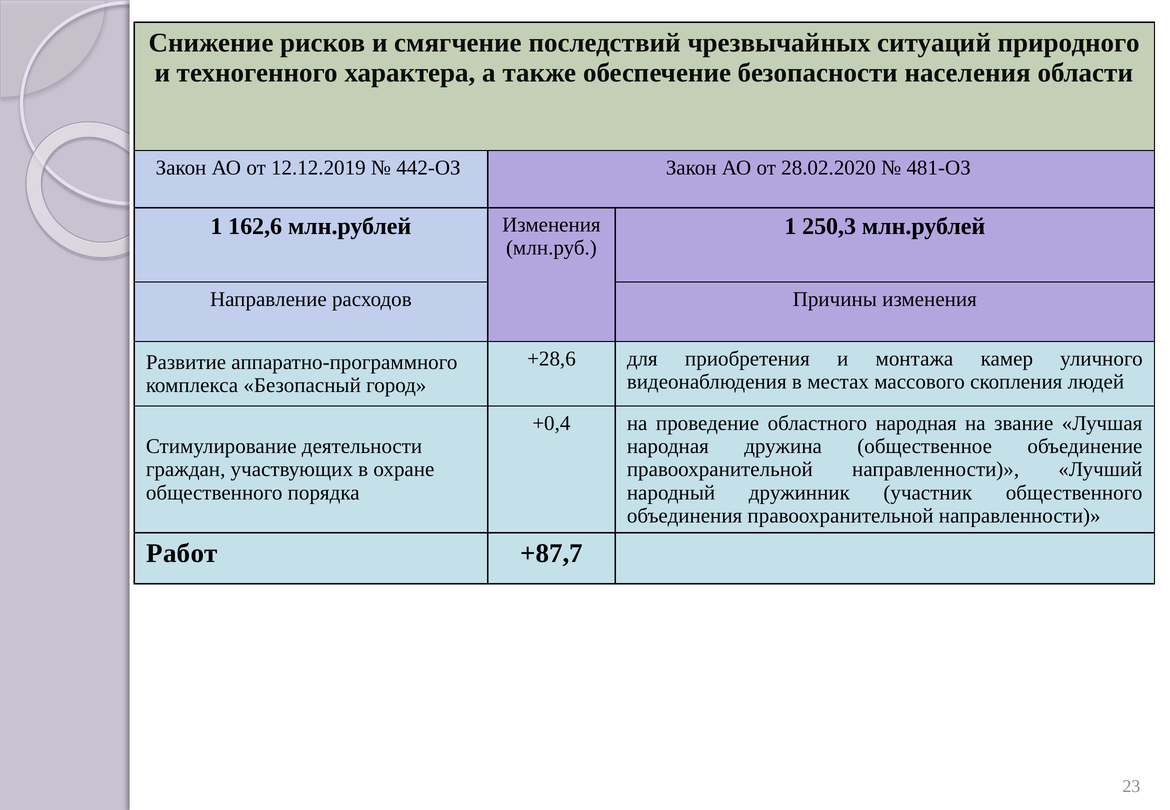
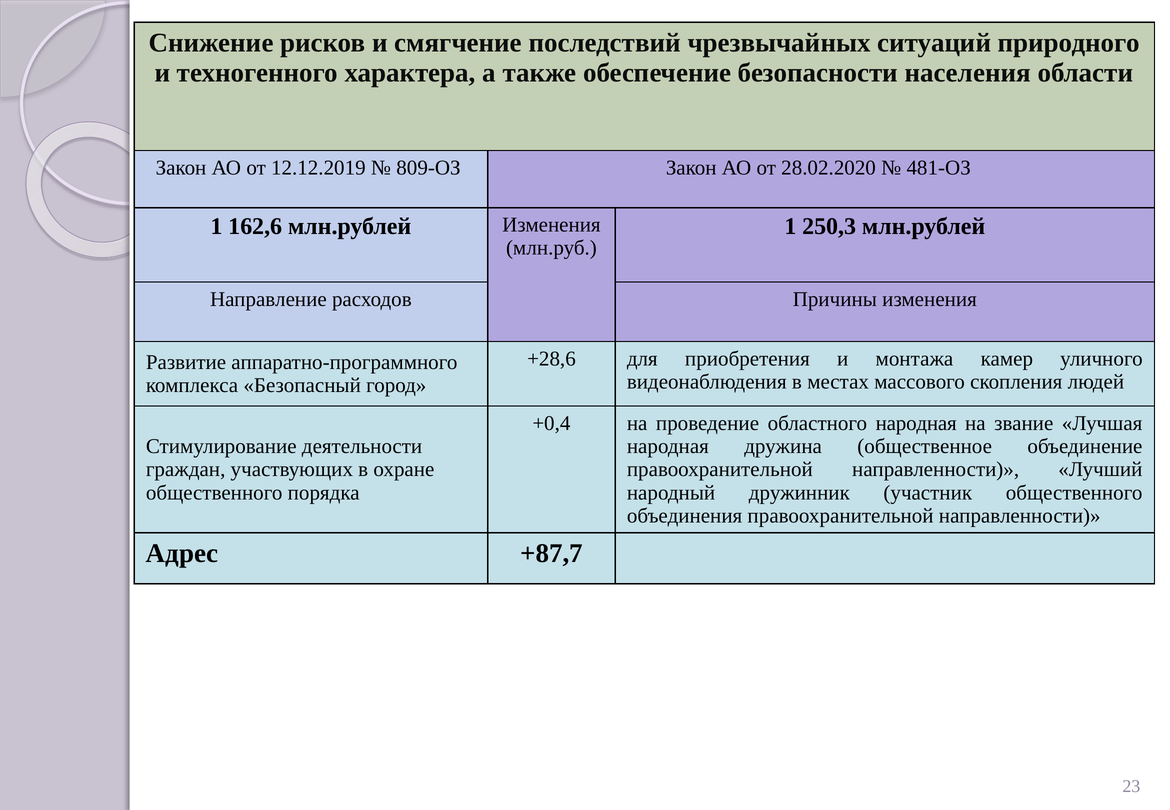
442-ОЗ: 442-ОЗ -> 809-ОЗ
Работ: Работ -> Адрес
